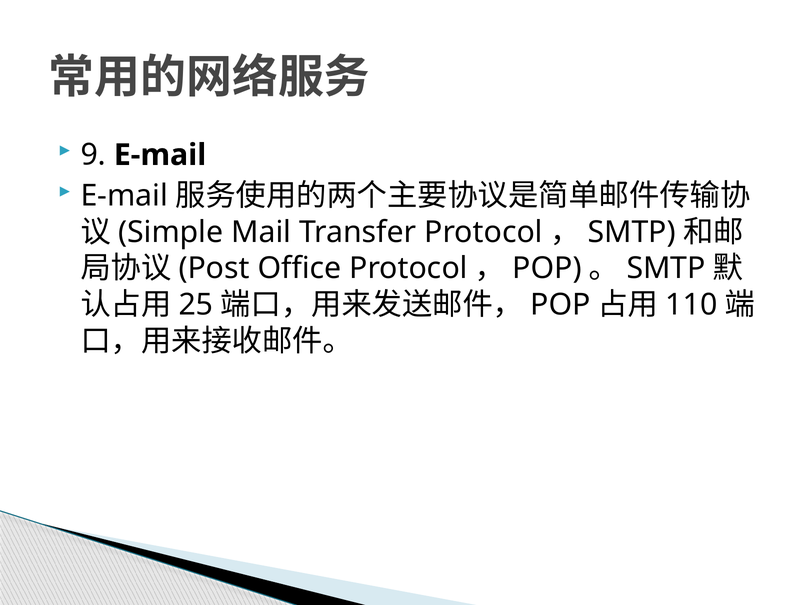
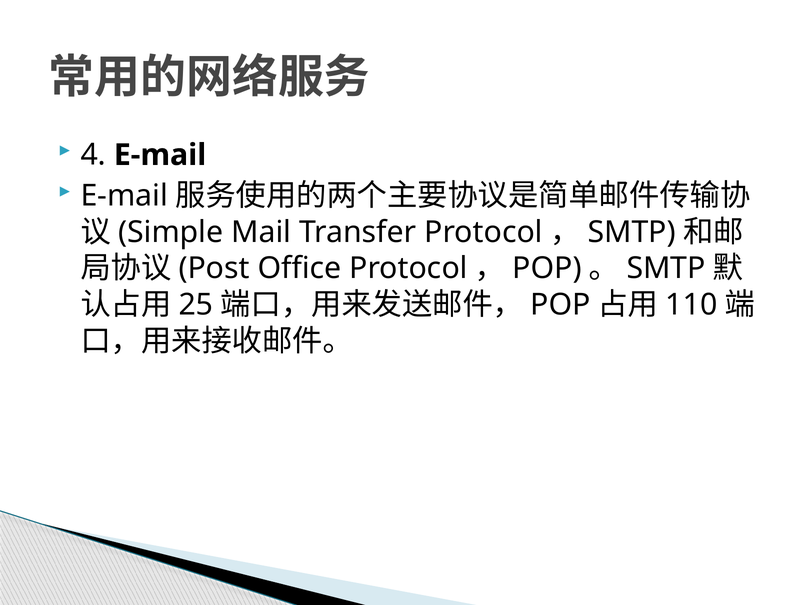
9: 9 -> 4
